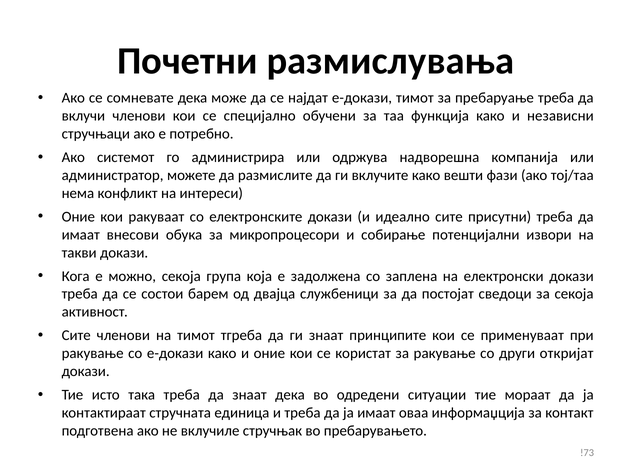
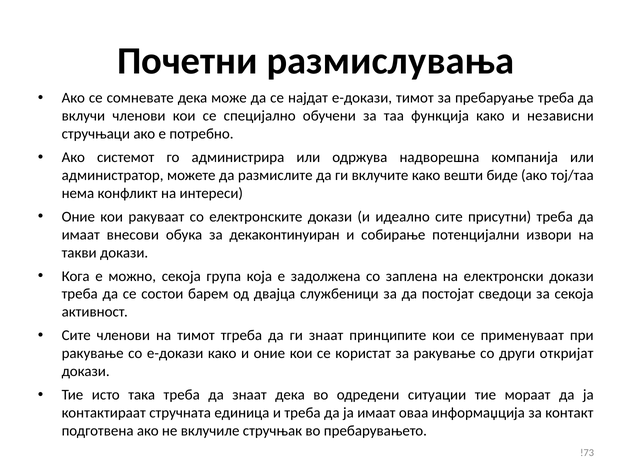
фази: фази -> биде
микропроцесори: микропроцесори -> декаконтинуиран
